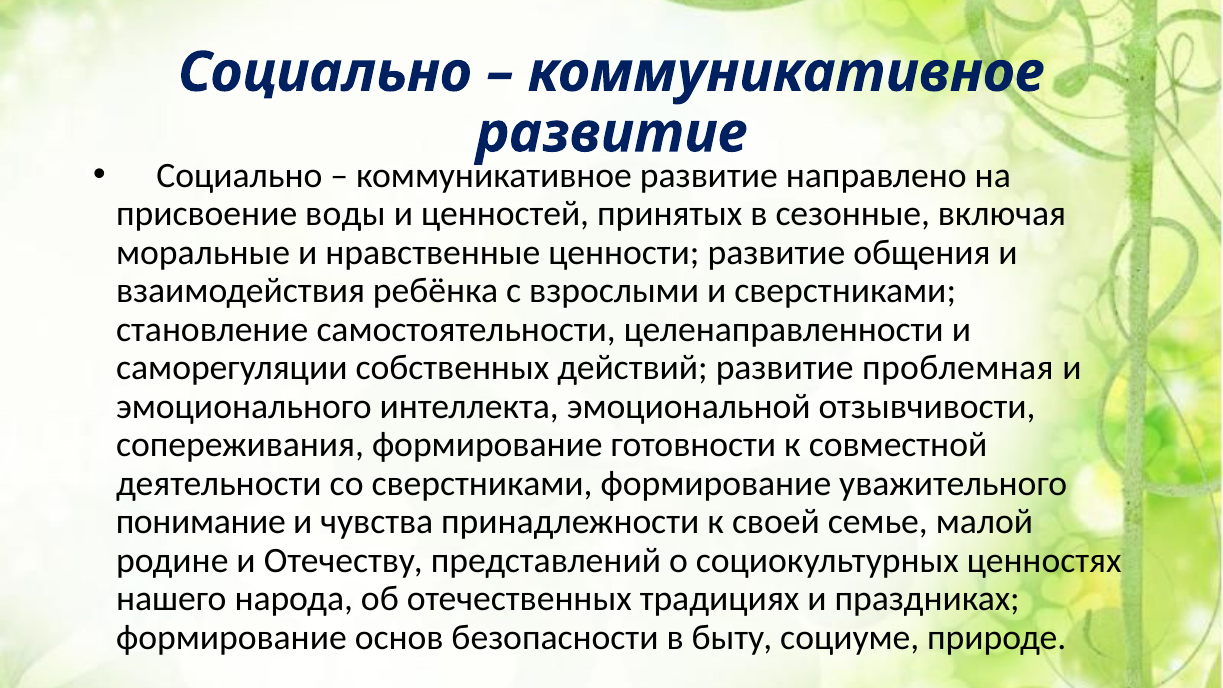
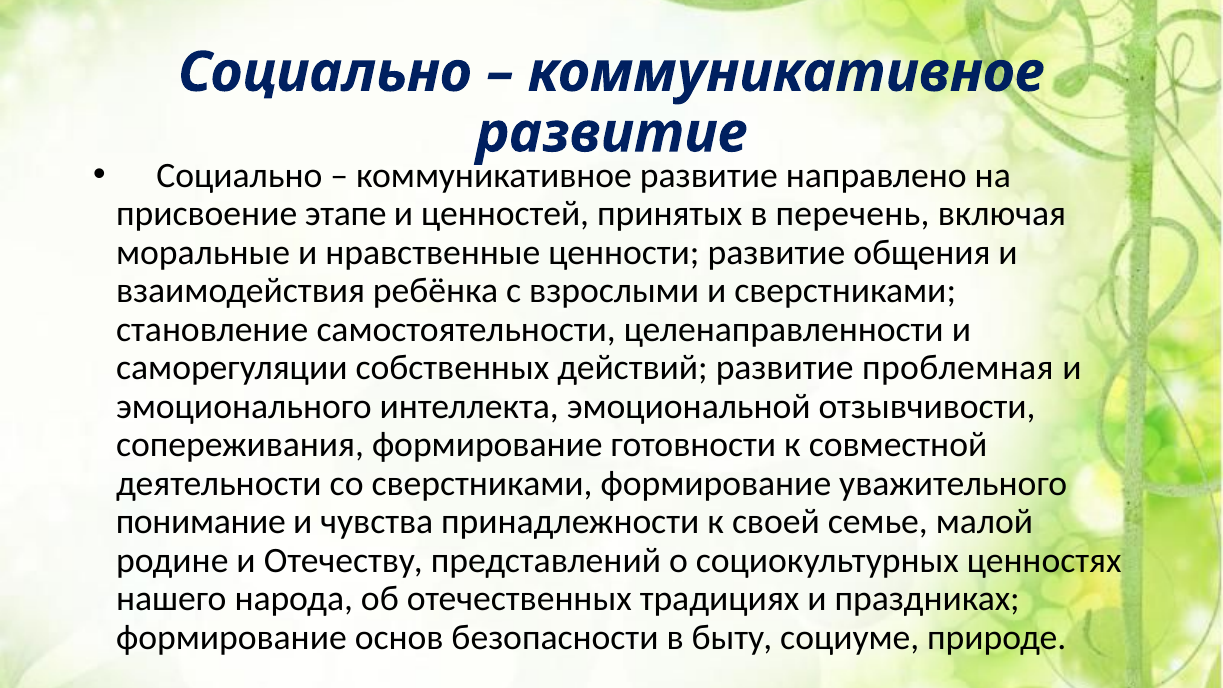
воды: воды -> этапе
сезонные: сезонные -> перечень
